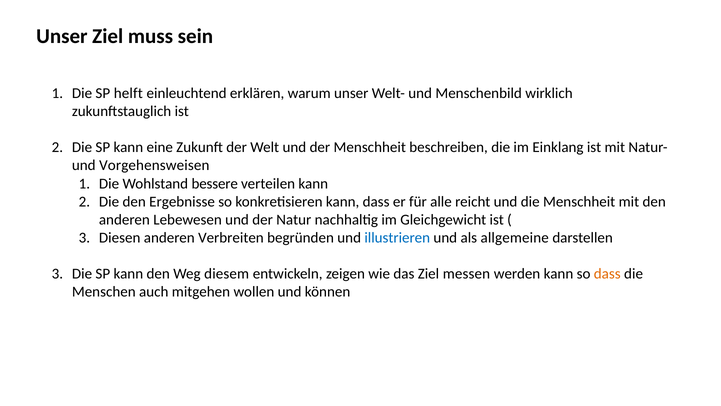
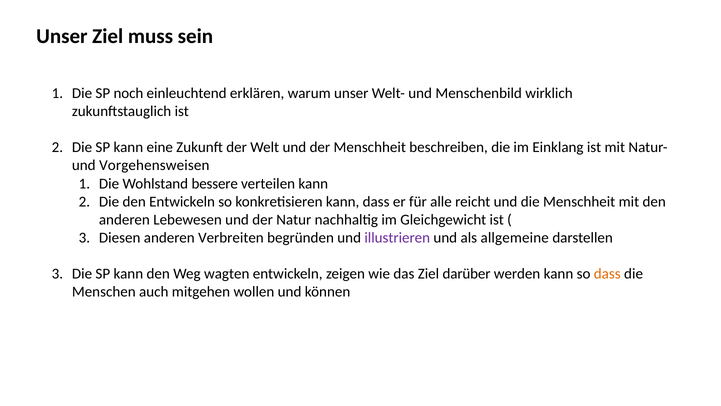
helft: helft -> noch
den Ergebnisse: Ergebnisse -> Entwickeln
illustrieren colour: blue -> purple
diesem: diesem -> wagten
messen: messen -> darüber
